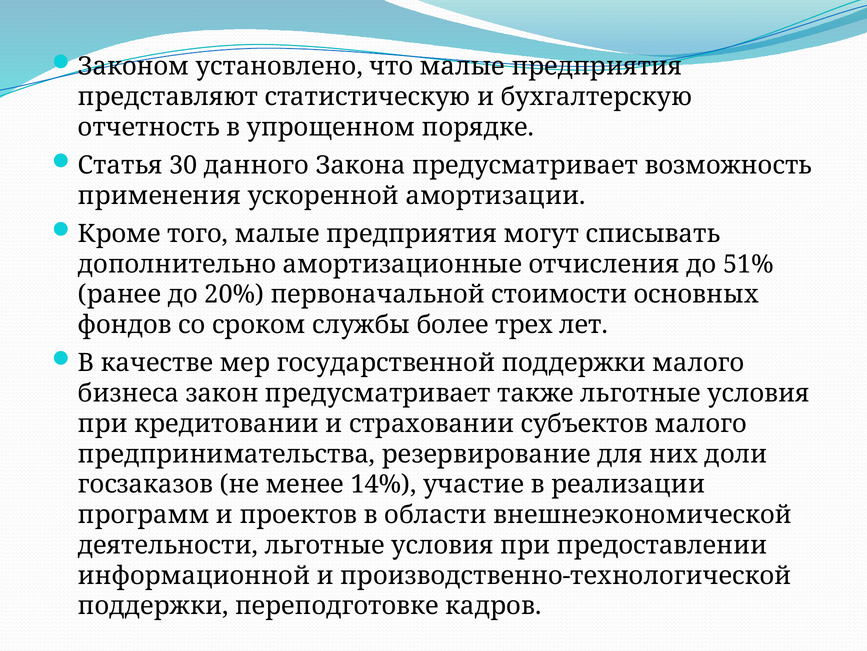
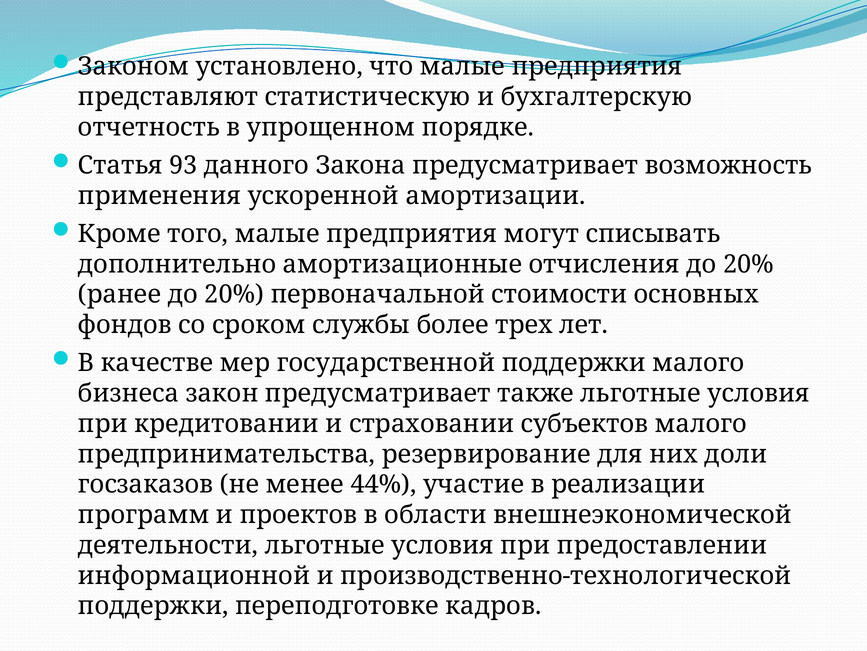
30: 30 -> 93
отчисления до 51%: 51% -> 20%
14%: 14% -> 44%
